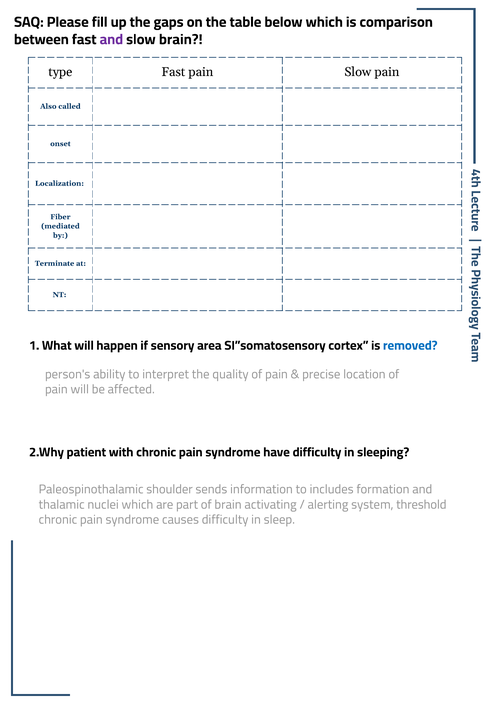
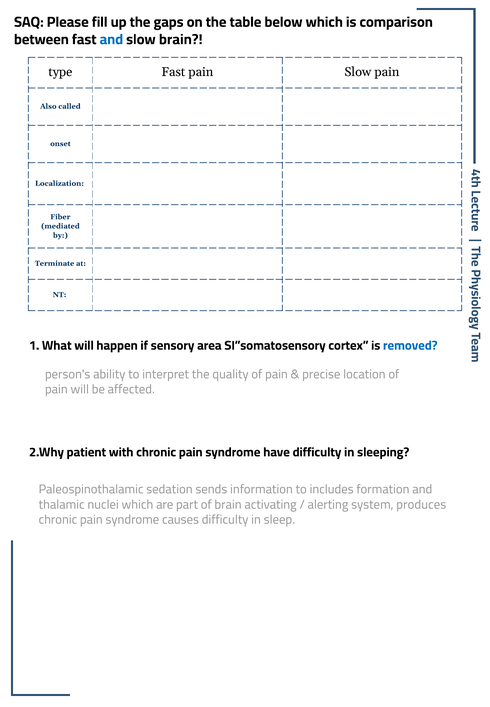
and at (111, 39) colour: purple -> blue
shoulder: shoulder -> sedation
threshold: threshold -> produces
